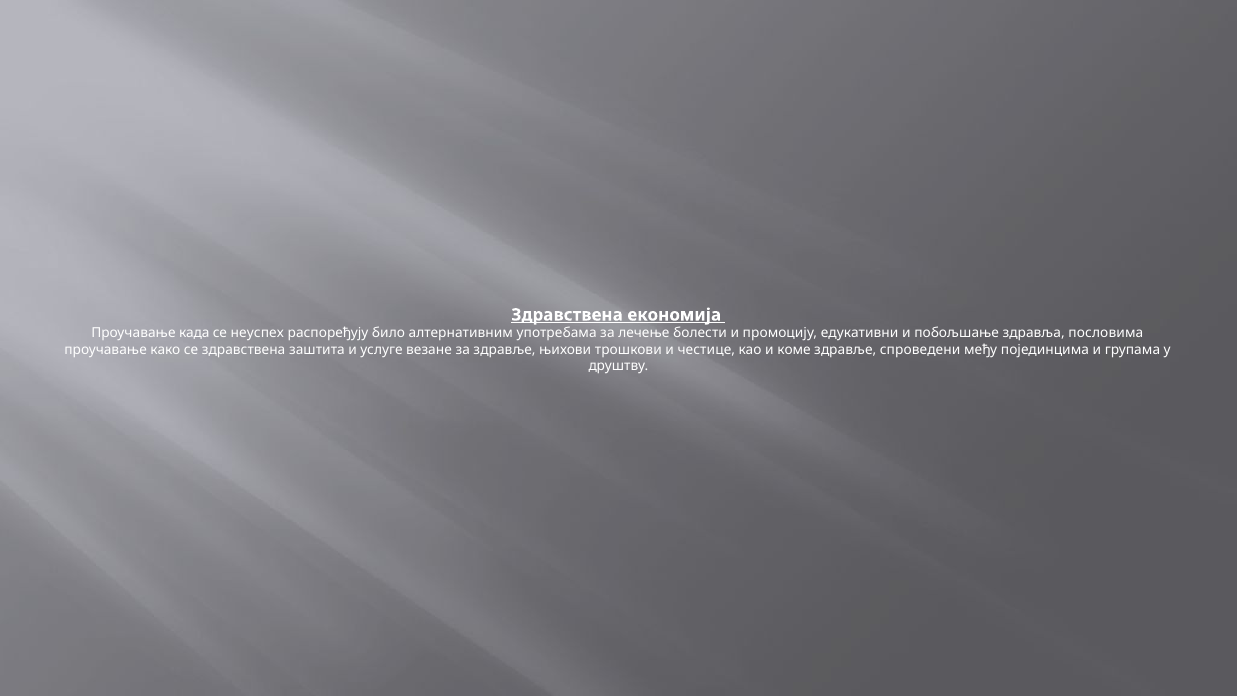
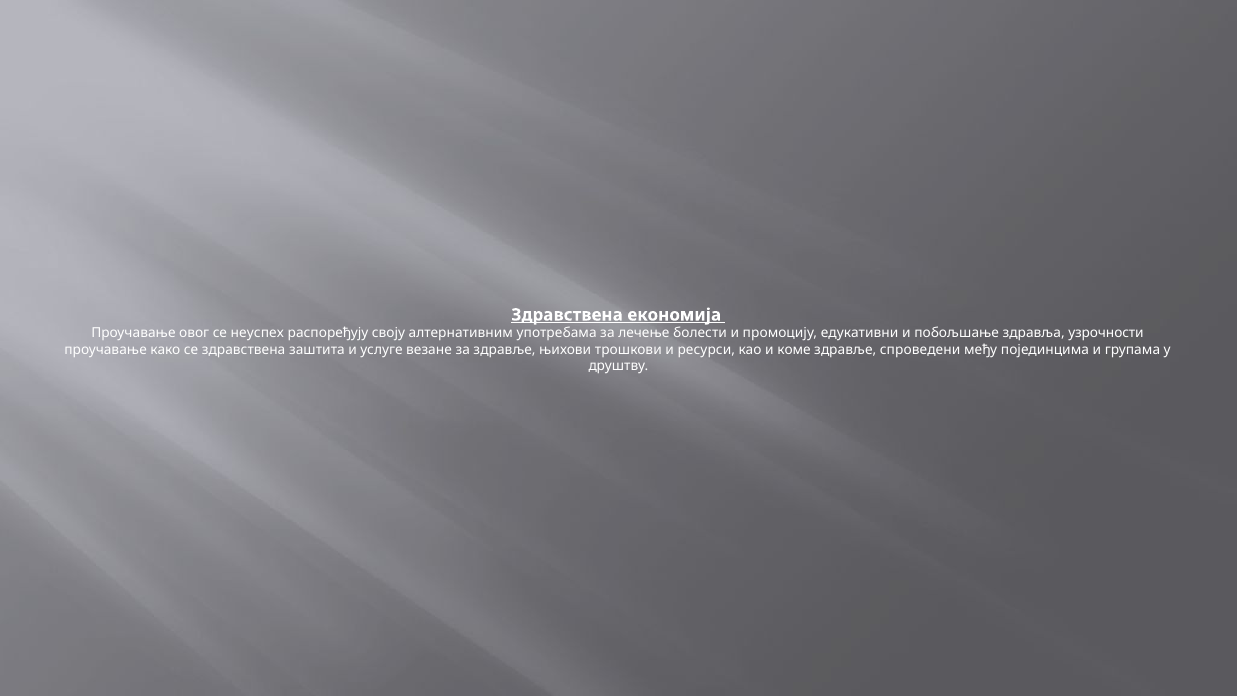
када: када -> овог
било: било -> своју
пословима: пословима -> узрочности
честице: честице -> ресурси
